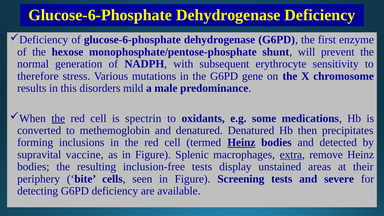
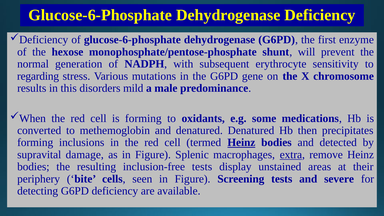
therefore: therefore -> regarding
the at (58, 118) underline: present -> none
is spectrin: spectrin -> forming
vaccine: vaccine -> damage
